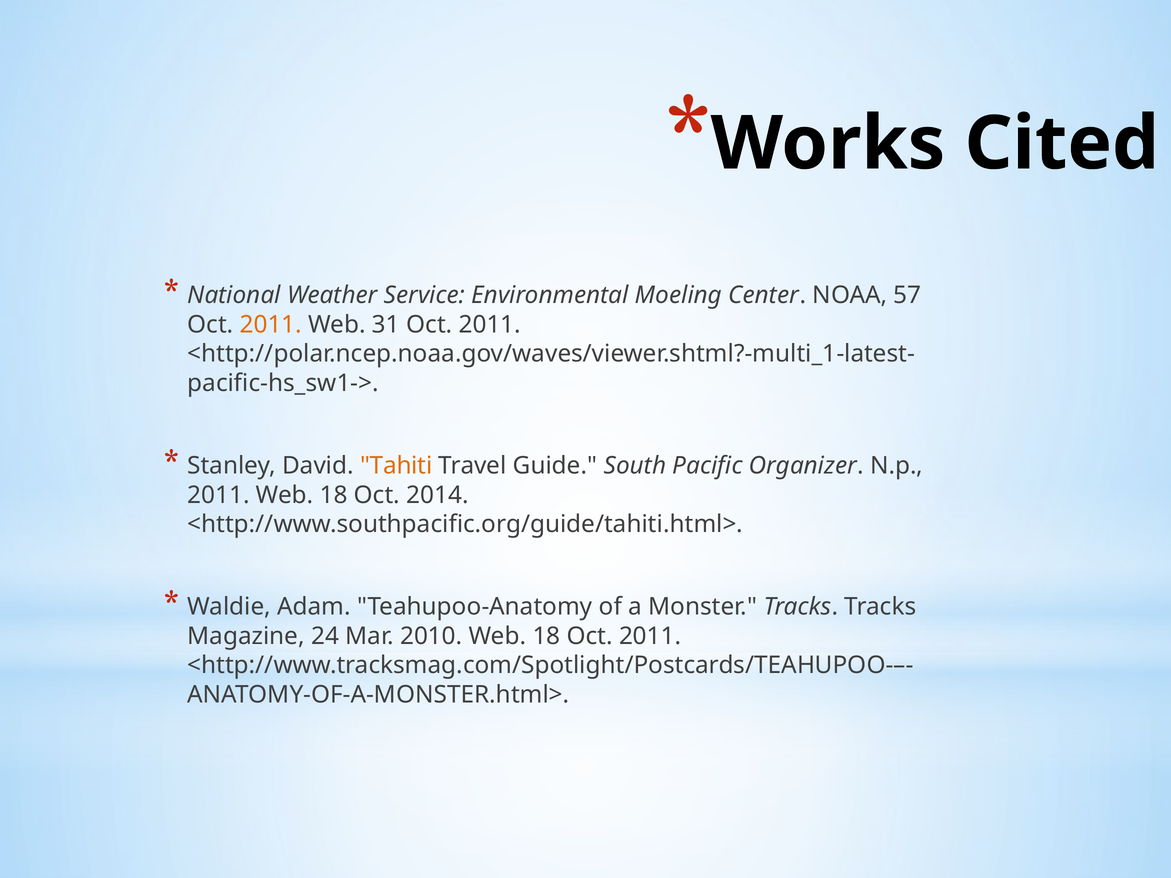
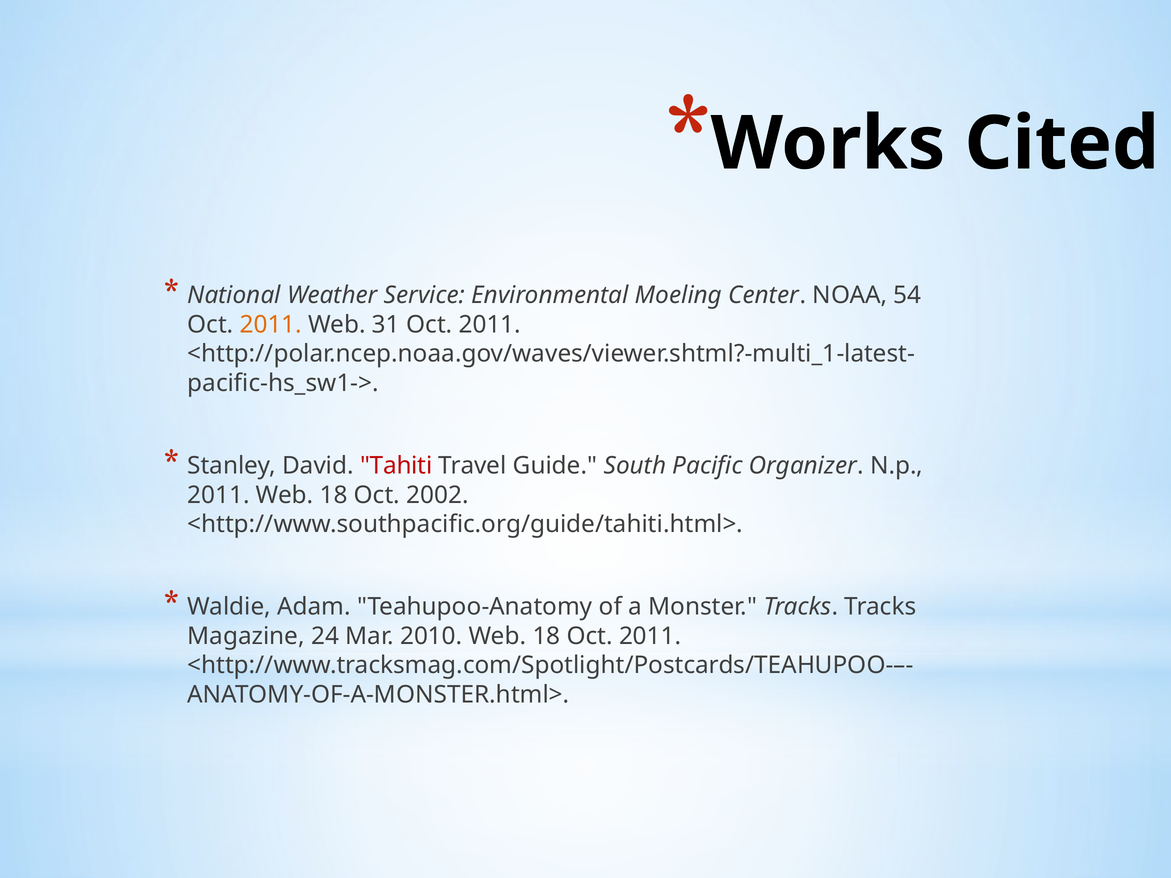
57: 57 -> 54
Tahiti colour: orange -> red
2014: 2014 -> 2002
